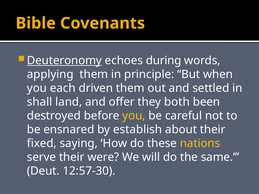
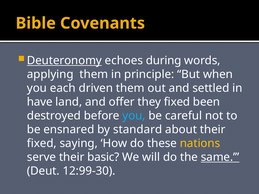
shall: shall -> have
they both: both -> fixed
you at (134, 116) colour: yellow -> light blue
establish: establish -> standard
were: were -> basic
same underline: none -> present
12:57-30: 12:57-30 -> 12:99-30
